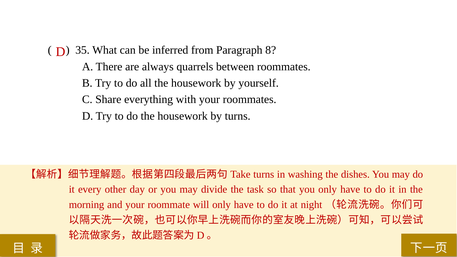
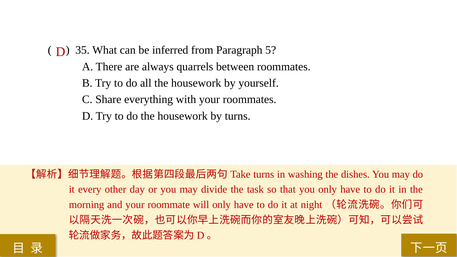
8: 8 -> 5
